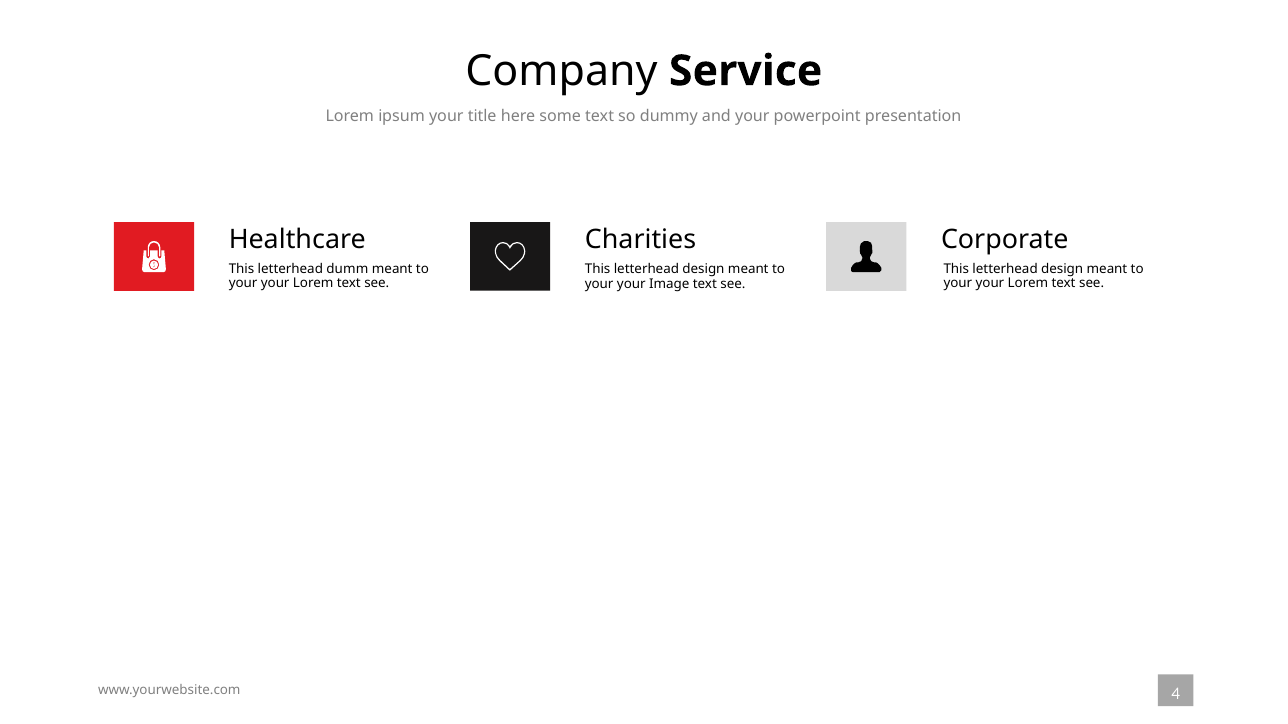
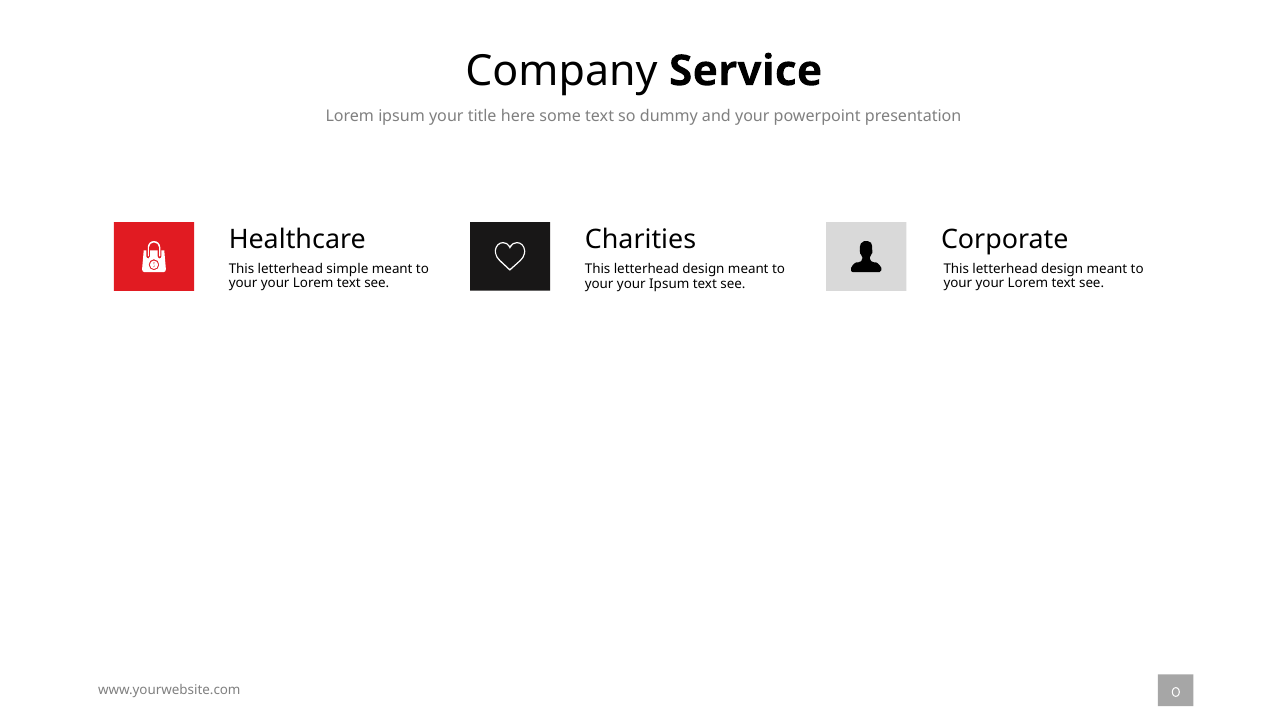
dumm: dumm -> simple
your Image: Image -> Ipsum
4: 4 -> 0
